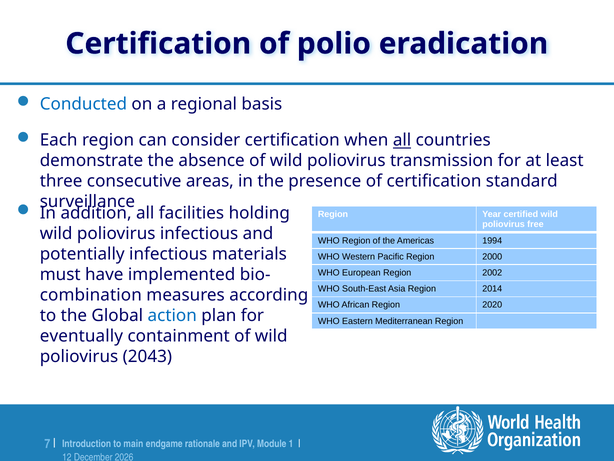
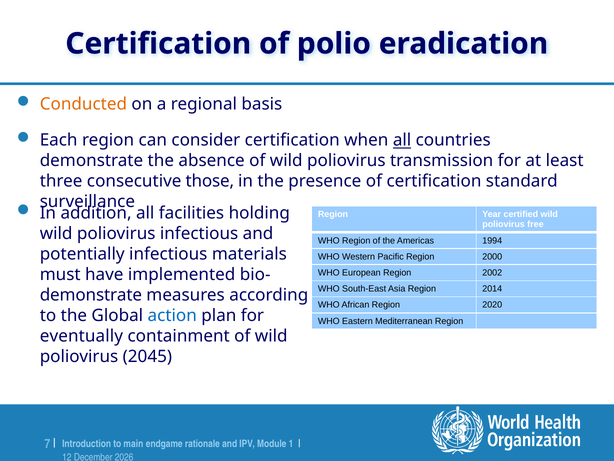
Conducted colour: blue -> orange
areas: areas -> those
combination at (91, 295): combination -> demonstrate
2043: 2043 -> 2045
